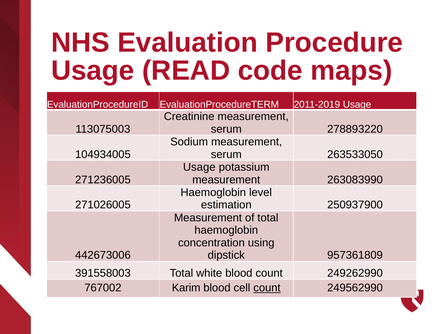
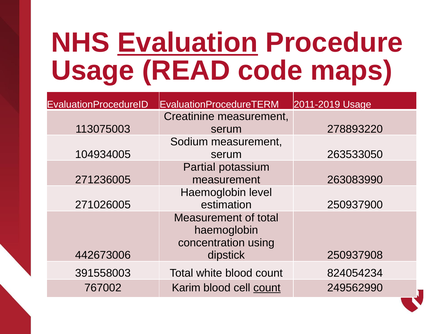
Evaluation underline: none -> present
Usage at (199, 167): Usage -> Partial
957361809: 957361809 -> 250937908
249262990: 249262990 -> 824054234
